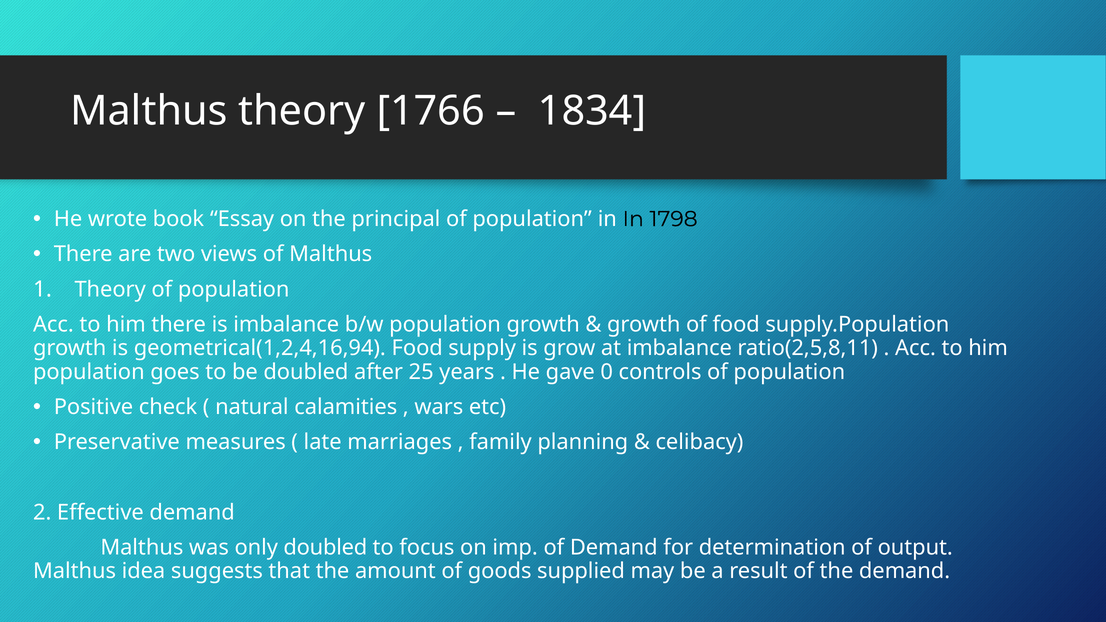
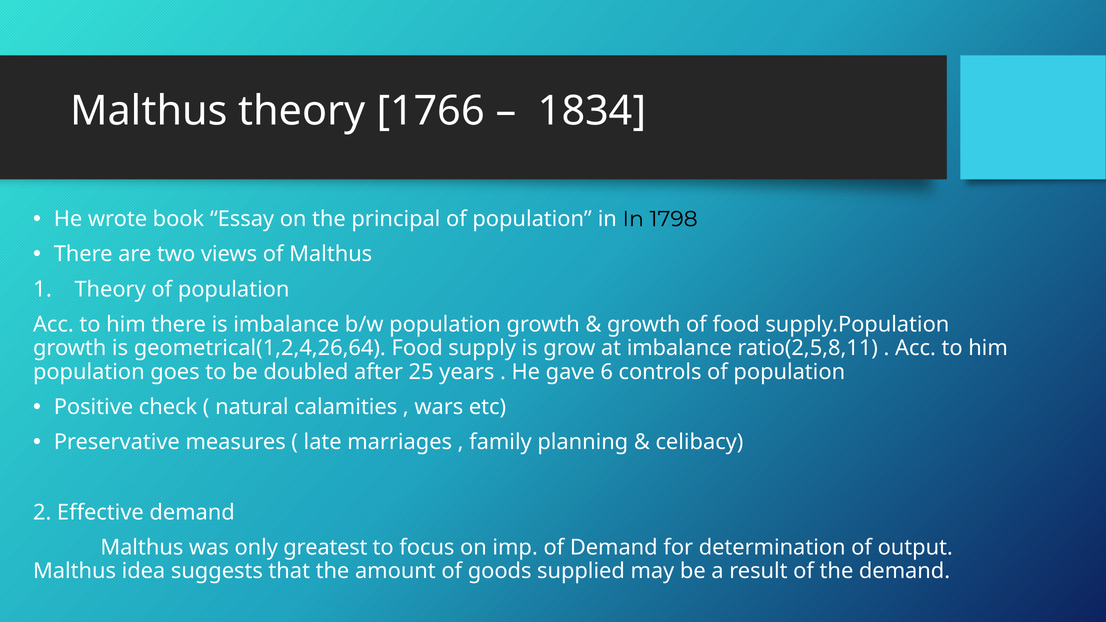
geometrical(1,2,4,16,94: geometrical(1,2,4,16,94 -> geometrical(1,2,4,26,64
0: 0 -> 6
only doubled: doubled -> greatest
